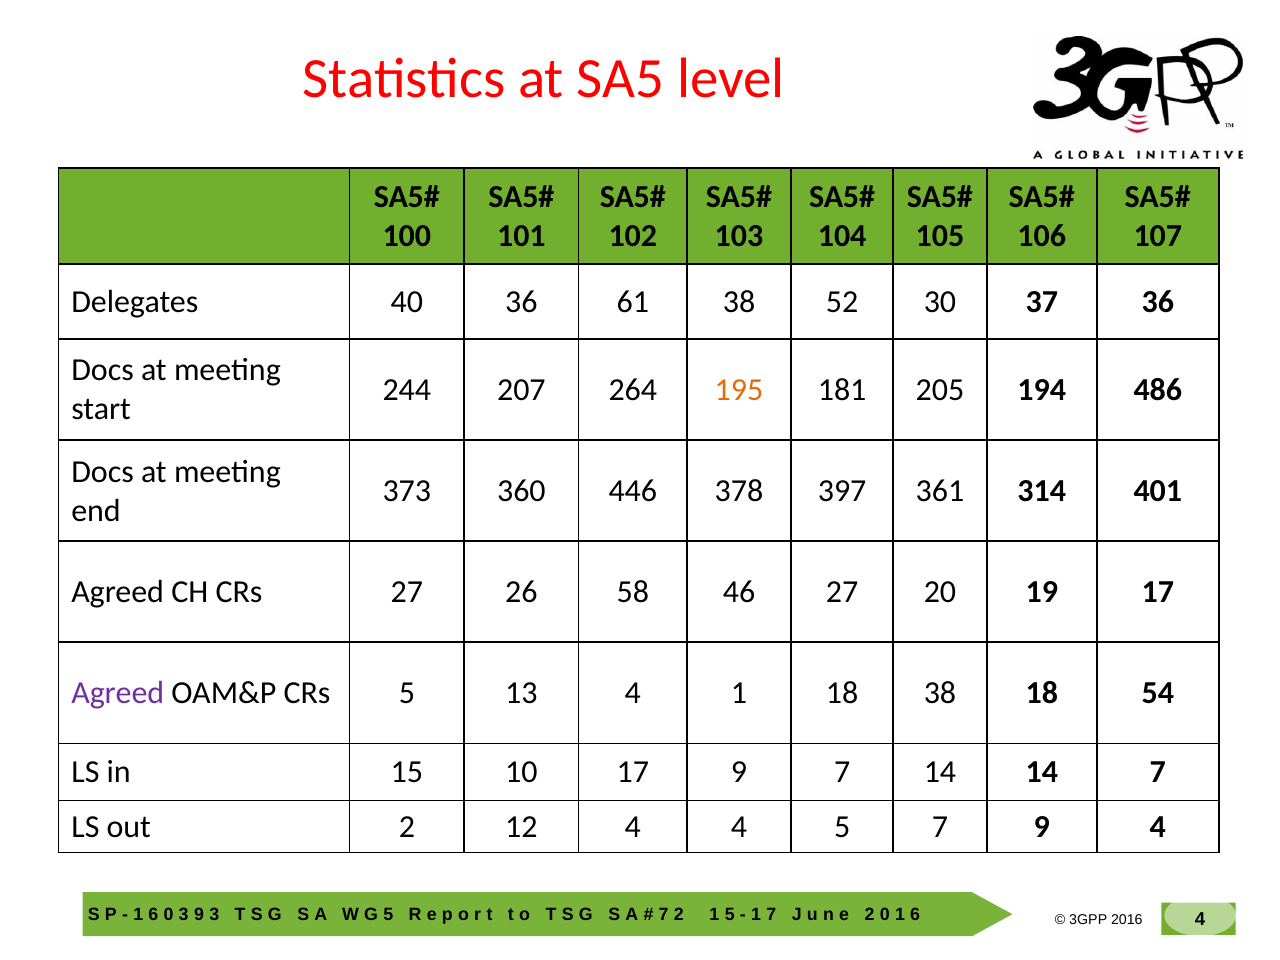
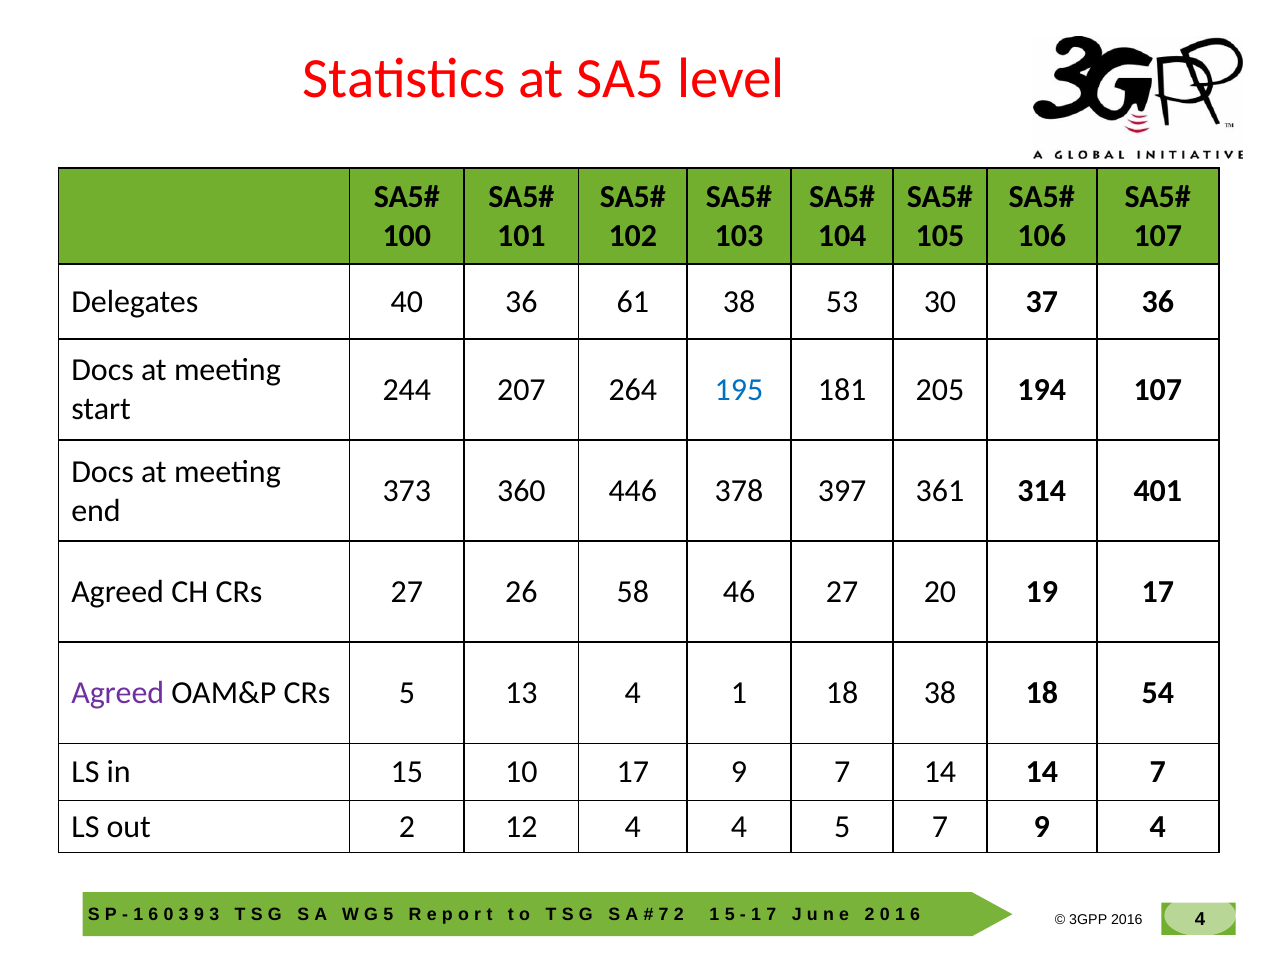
52: 52 -> 53
195 colour: orange -> blue
194 486: 486 -> 107
